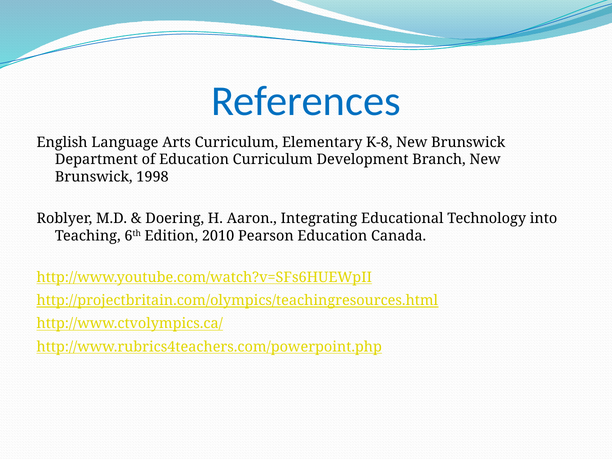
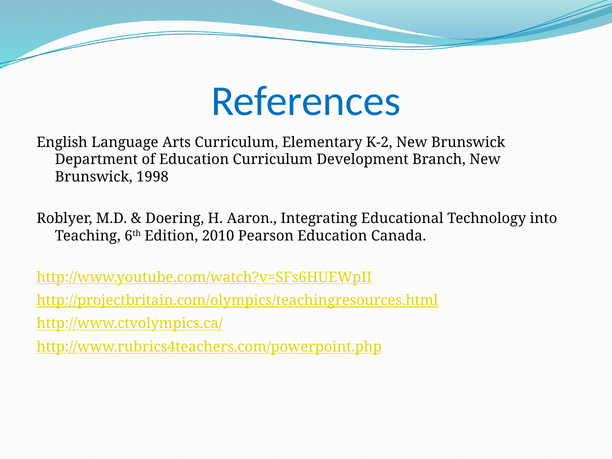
K-8: K-8 -> K-2
